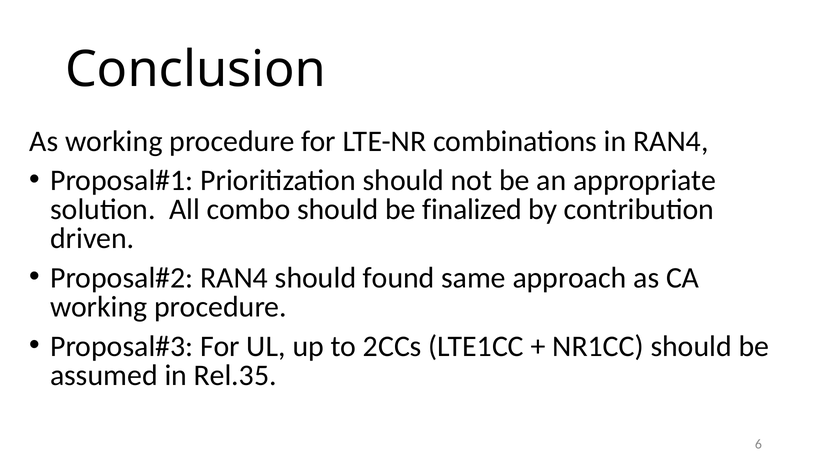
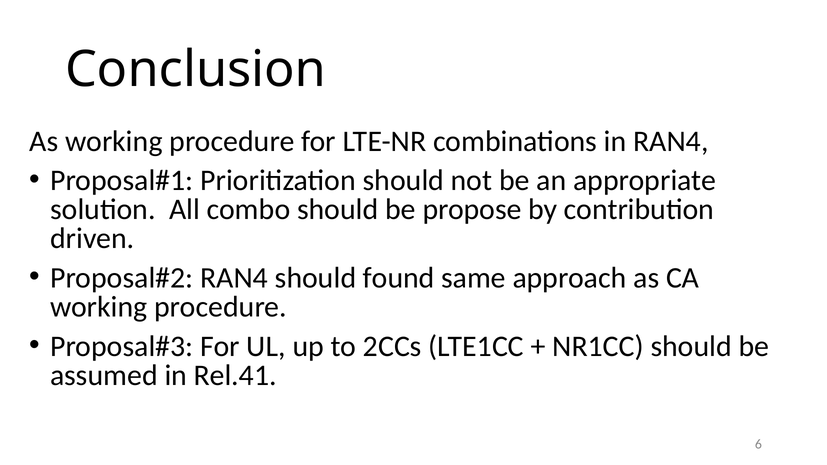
finalized: finalized -> propose
Rel.35: Rel.35 -> Rel.41
